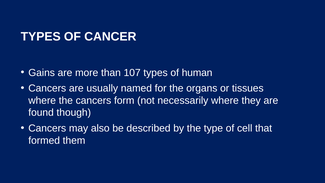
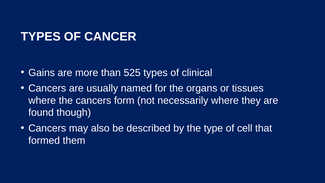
107: 107 -> 525
human: human -> clinical
